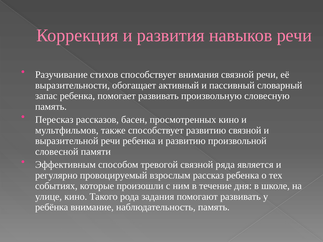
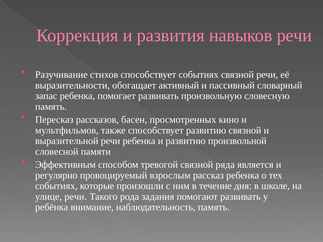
способствует внимания: внимания -> событиях
улице кино: кино -> речи
